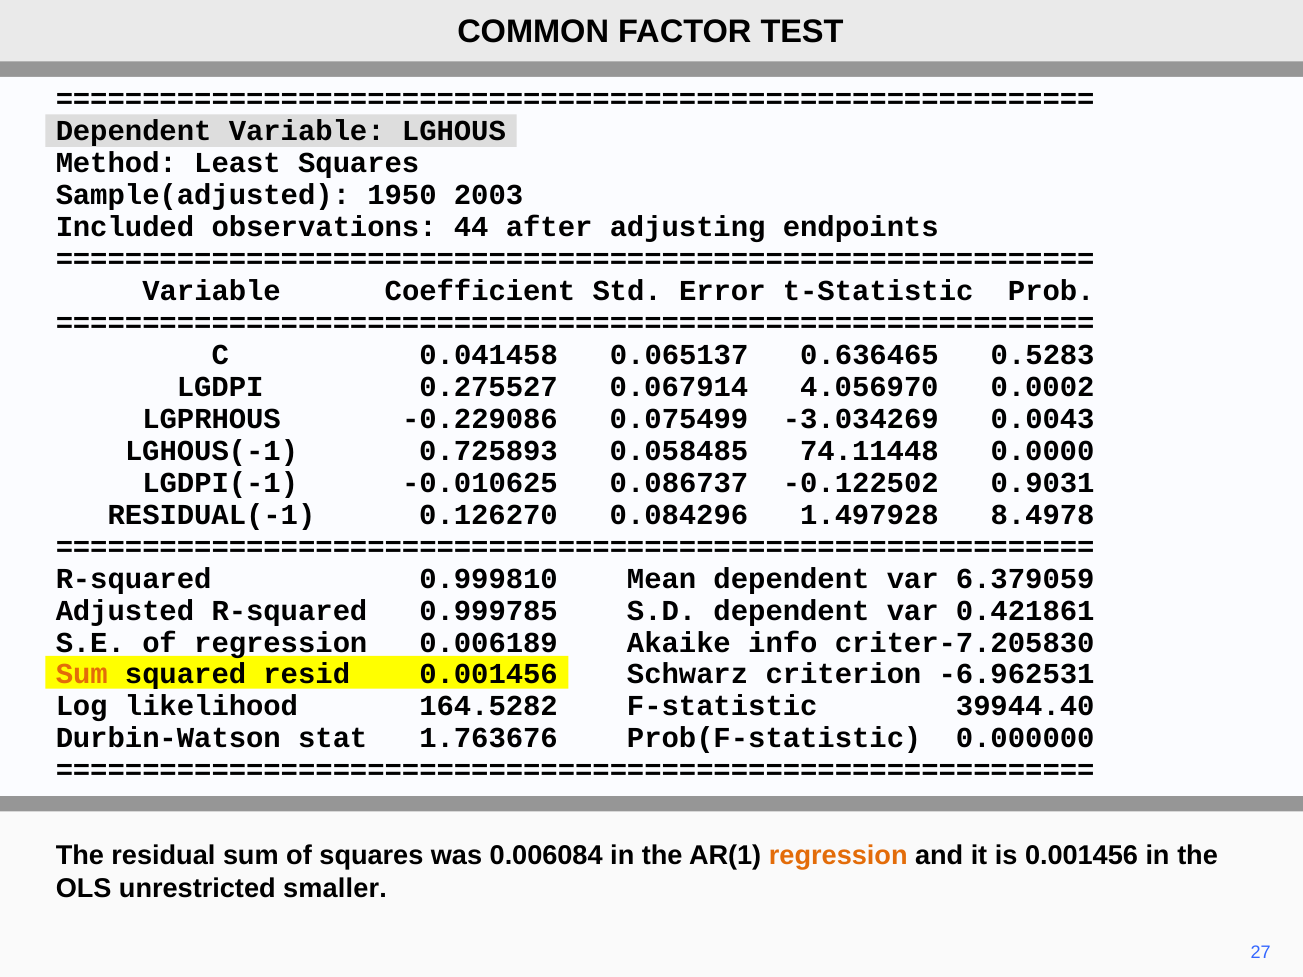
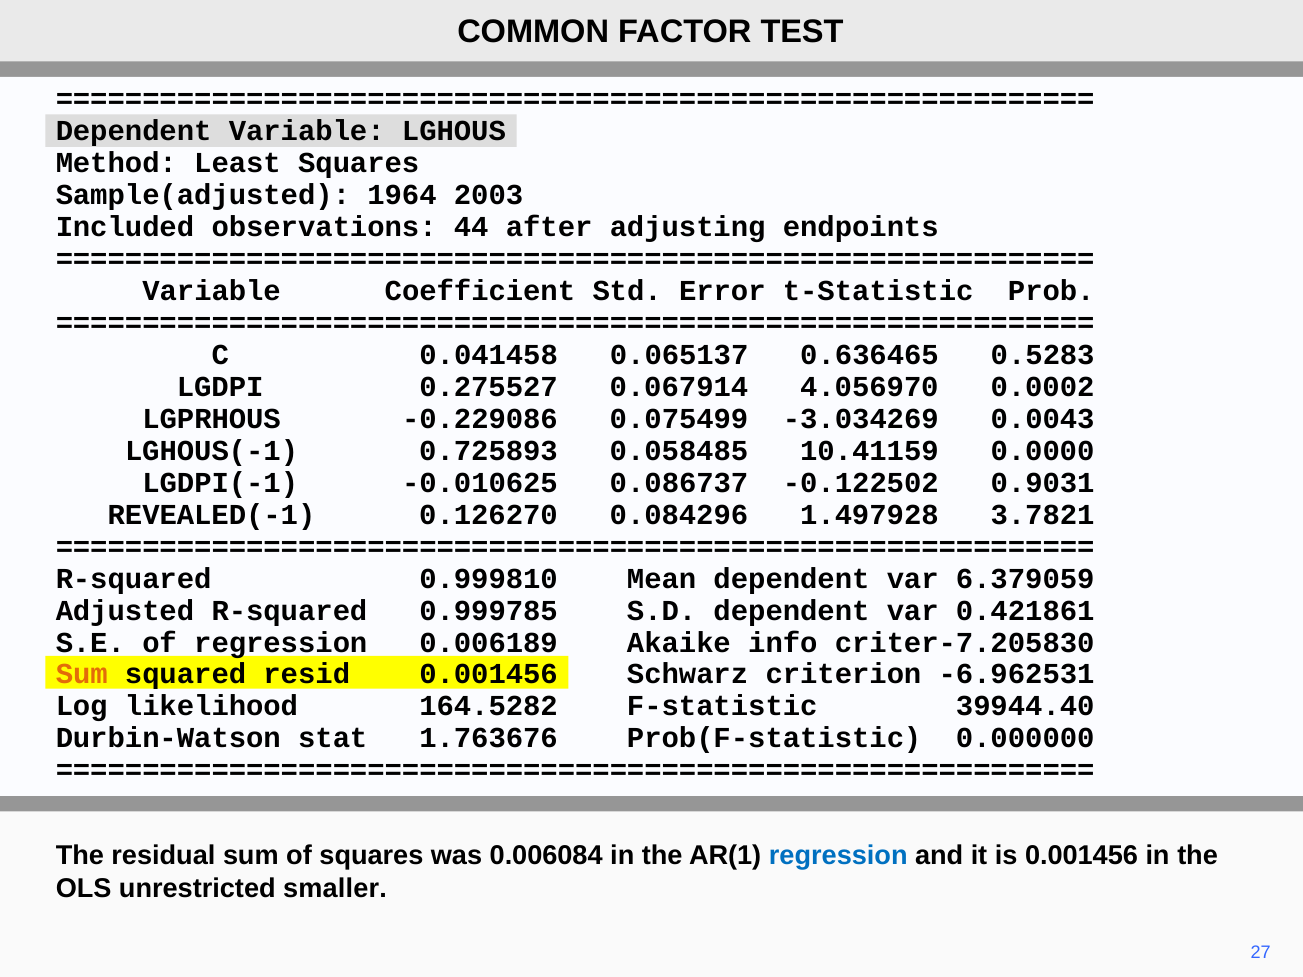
1950: 1950 -> 1964
74.11448: 74.11448 -> 10.41159
RESIDUAL(-1: RESIDUAL(-1 -> REVEALED(-1
8.4978: 8.4978 -> 3.7821
regression at (838, 856) colour: orange -> blue
